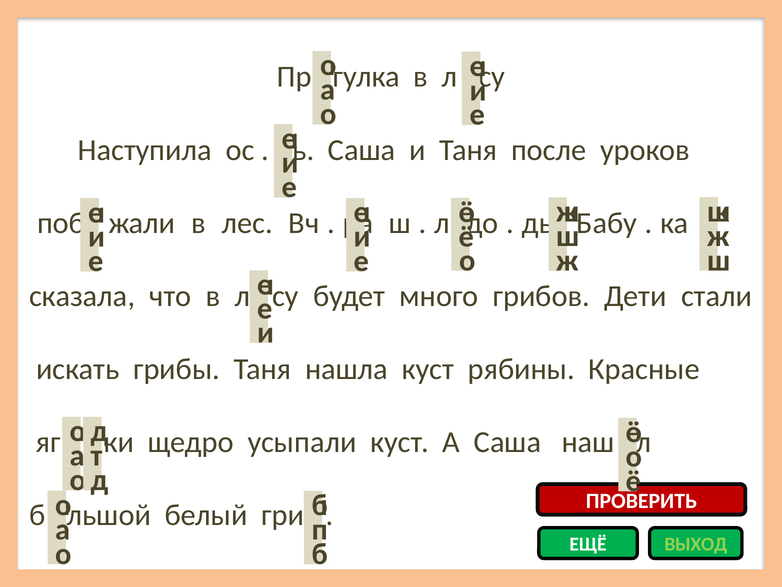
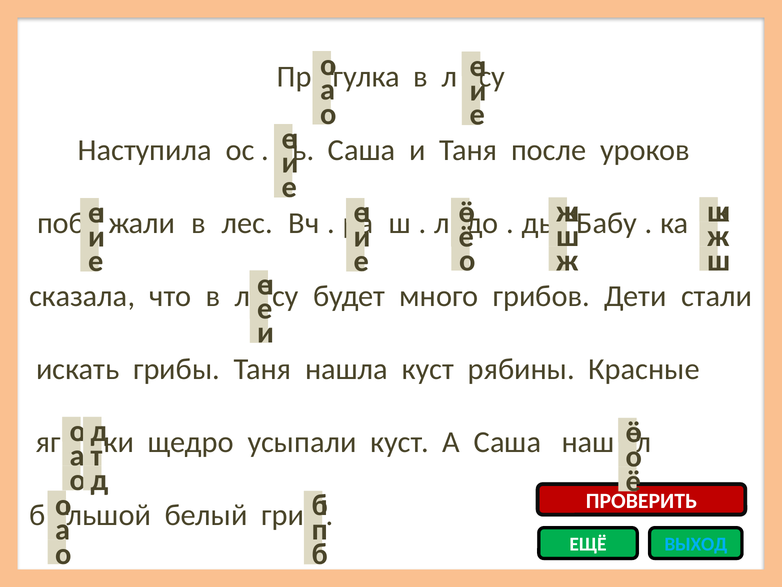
ВЫХОД colour: light green -> light blue
